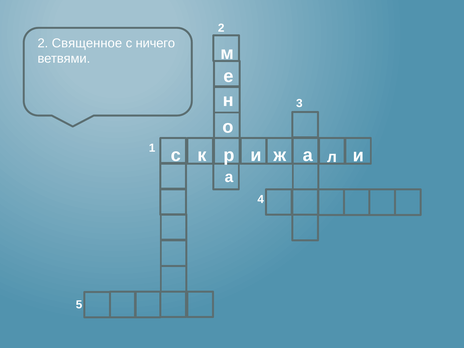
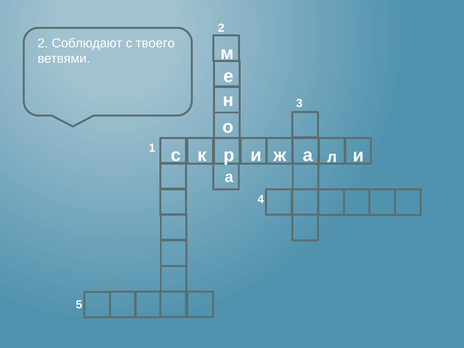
Священное: Священное -> Соблюдают
ничего: ничего -> твоего
